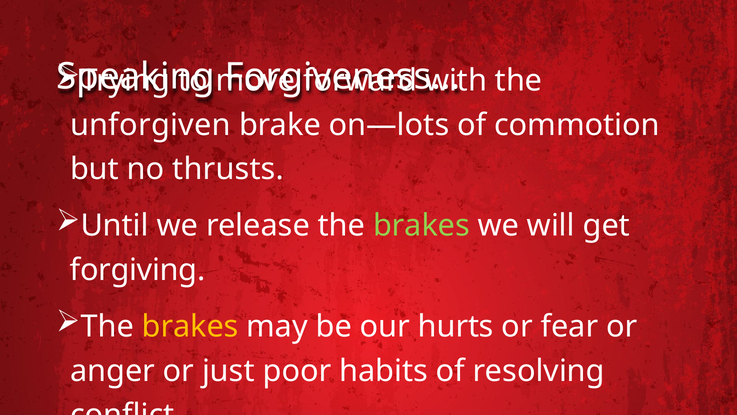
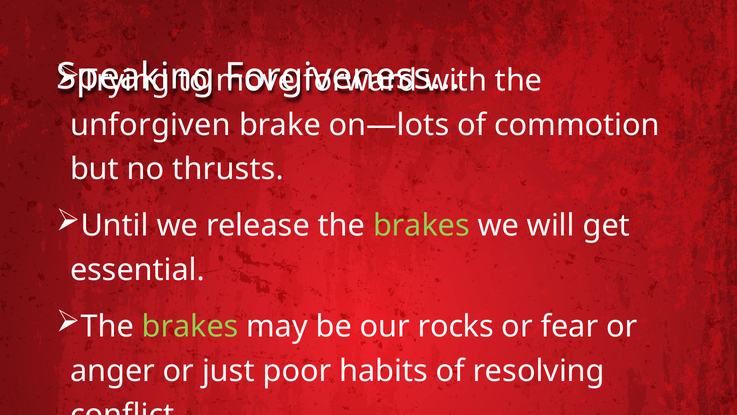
forgiving: forgiving -> essential
brakes at (190, 326) colour: yellow -> light green
hurts: hurts -> rocks
